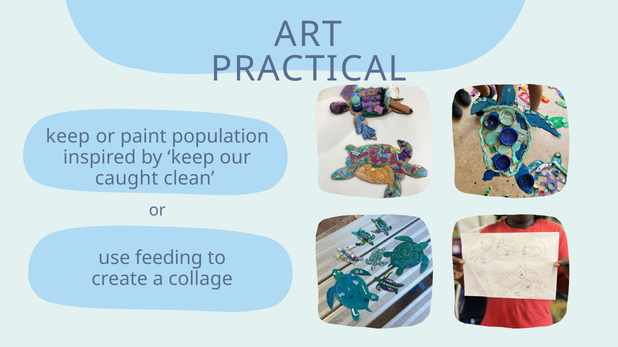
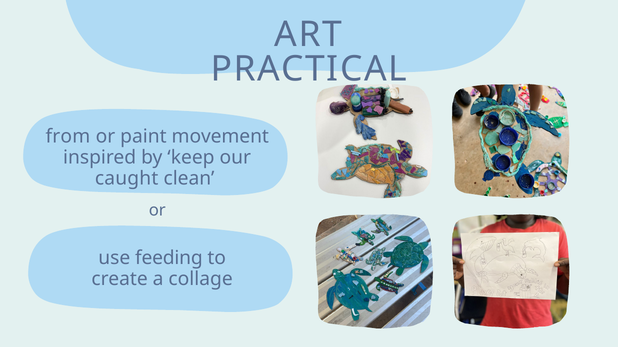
keep at (68, 137): keep -> from
population: population -> movement
